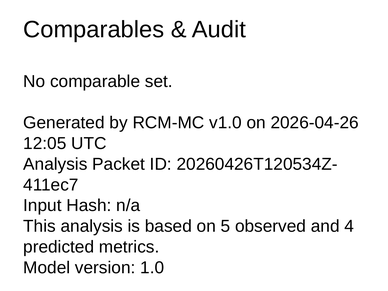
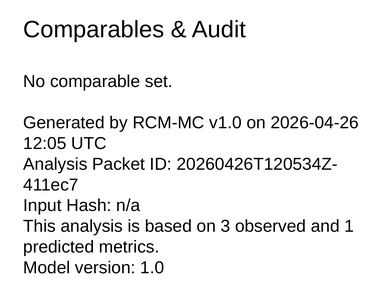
5: 5 -> 3
4: 4 -> 1
